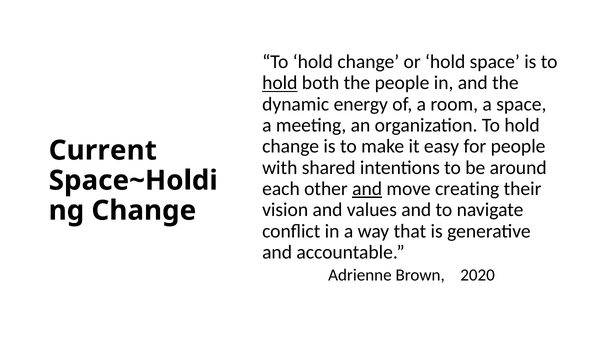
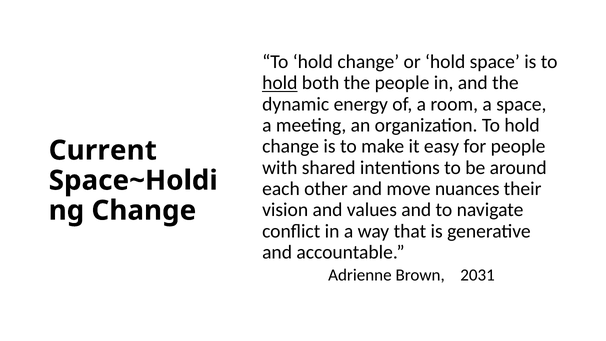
and at (367, 189) underline: present -> none
creating: creating -> nuances
2020: 2020 -> 2031
